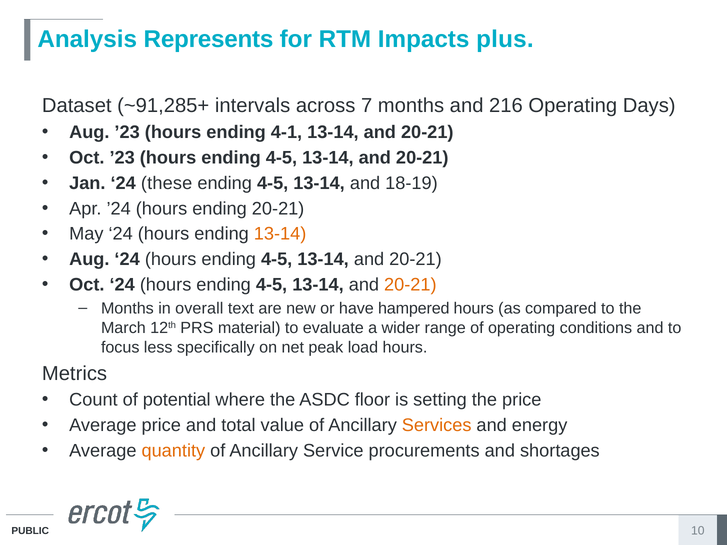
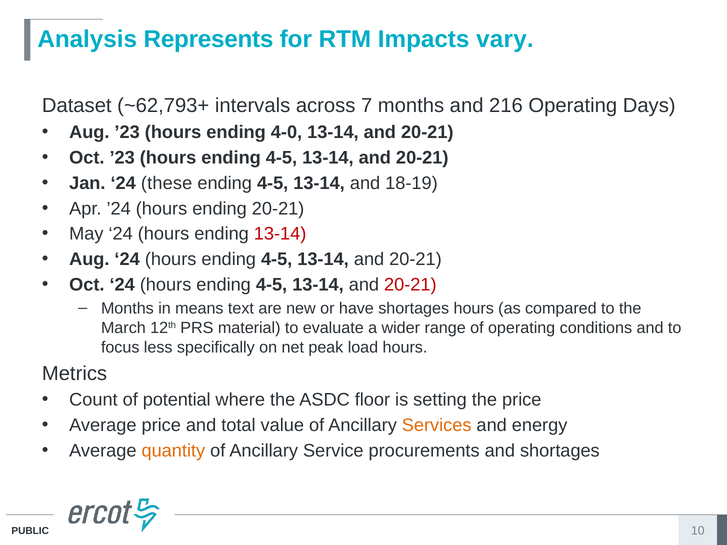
plus: plus -> vary
~91,285+: ~91,285+ -> ~62,793+
4-1: 4-1 -> 4-0
13-14 at (280, 234) colour: orange -> red
20-21 at (410, 285) colour: orange -> red
overall: overall -> means
have hampered: hampered -> shortages
